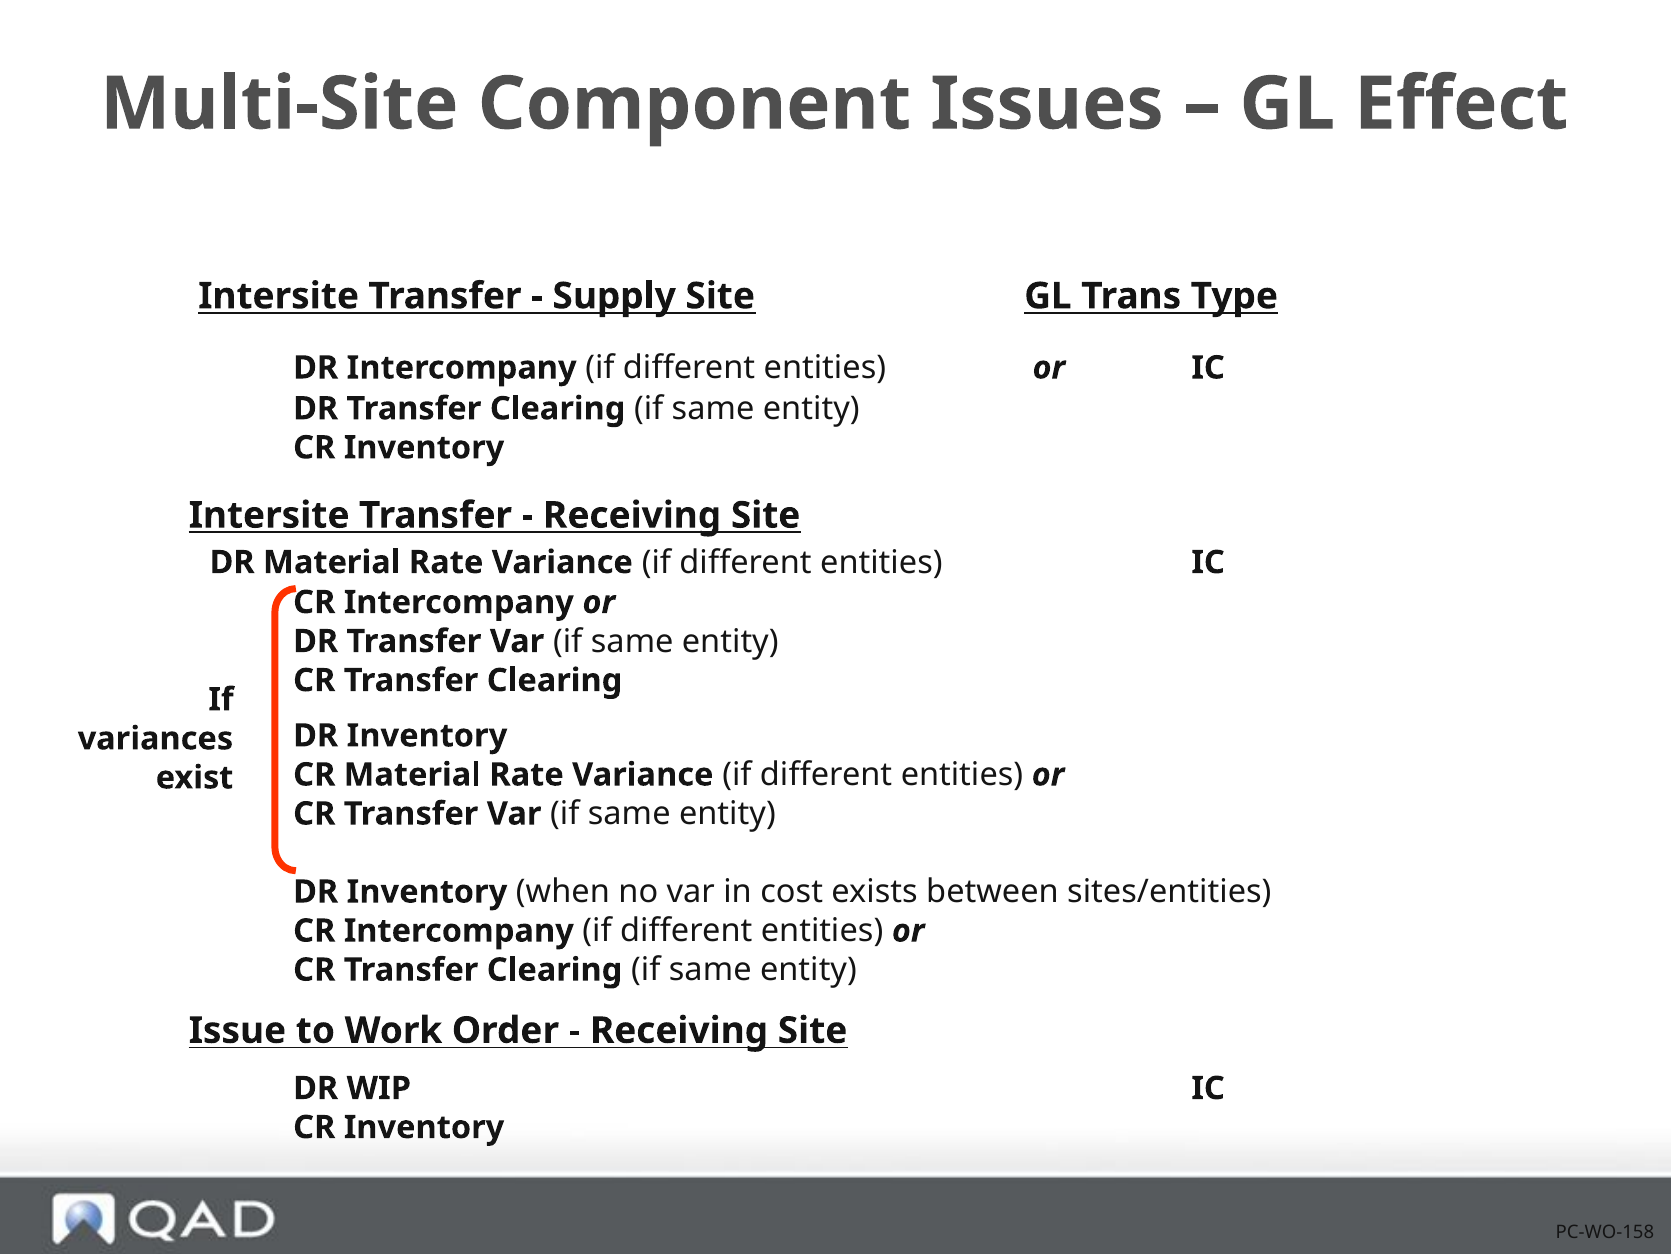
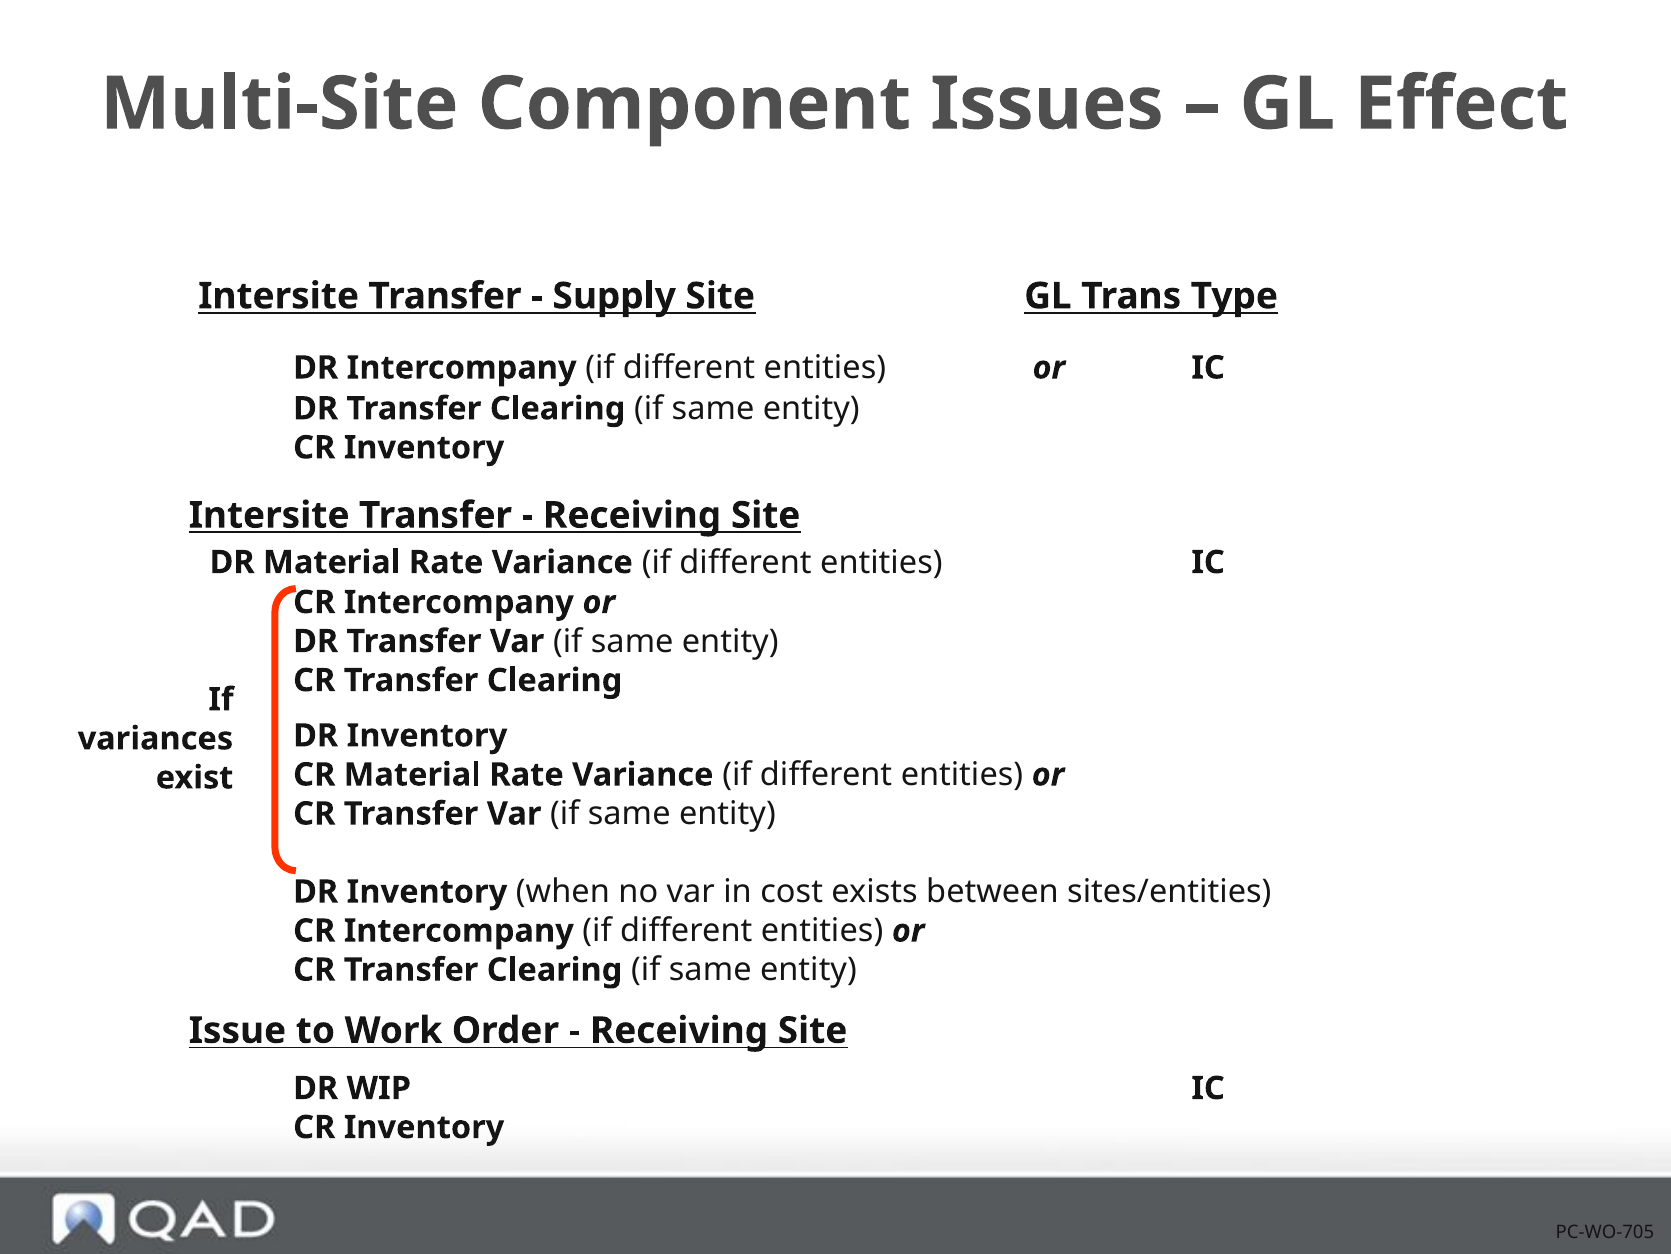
PC-WO-158: PC-WO-158 -> PC-WO-705
